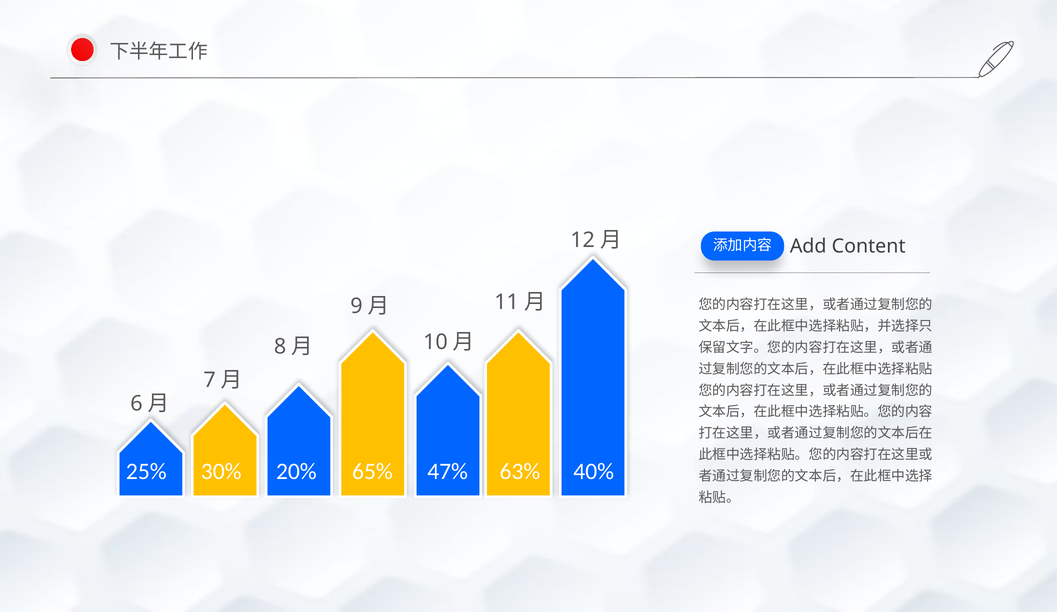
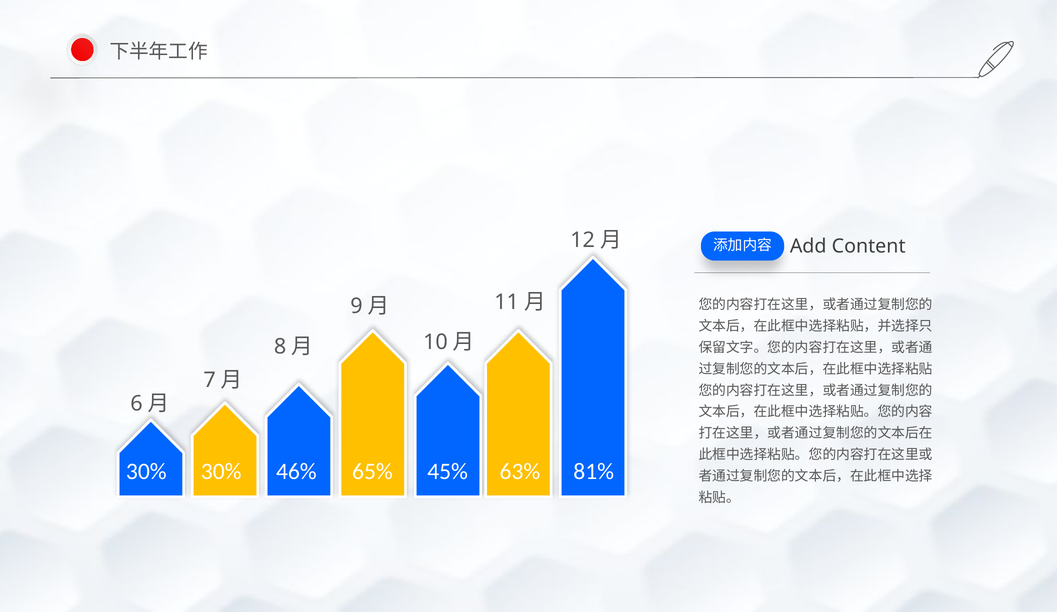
25% at (146, 471): 25% -> 30%
20%: 20% -> 46%
47%: 47% -> 45%
40%: 40% -> 81%
